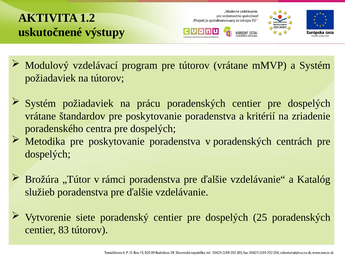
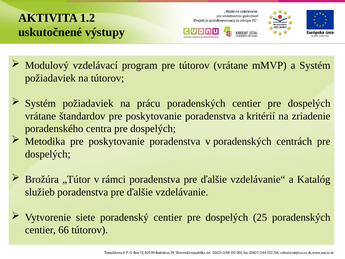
83: 83 -> 66
